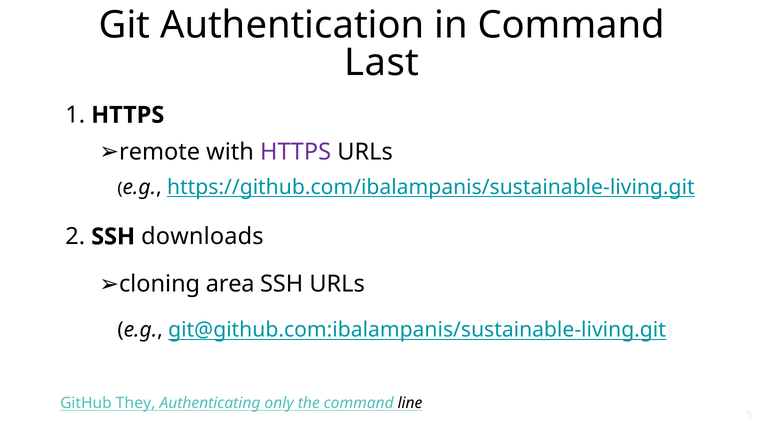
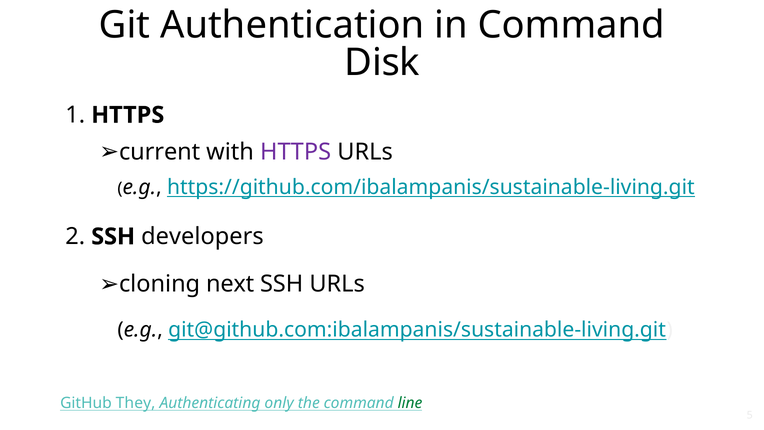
Last: Last -> Disk
remote: remote -> current
downloads: downloads -> developers
area: area -> next
line colour: black -> green
